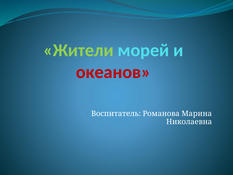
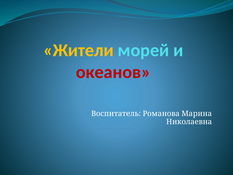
Жители colour: light green -> yellow
